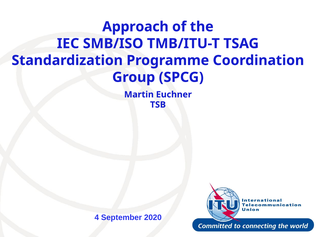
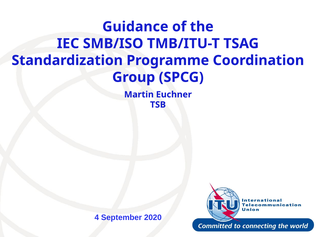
Approach: Approach -> Guidance
